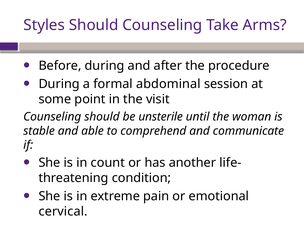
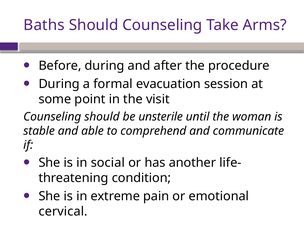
Styles: Styles -> Baths
abdominal: abdominal -> evacuation
count: count -> social
